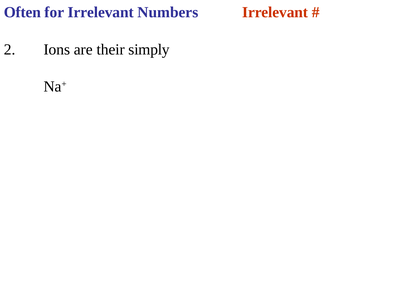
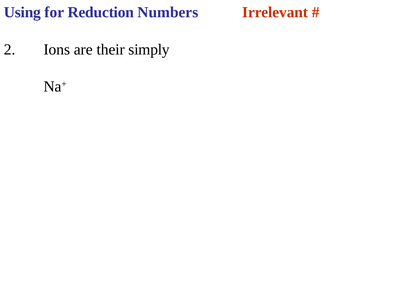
Often: Often -> Using
for Irrelevant: Irrelevant -> Reduction
